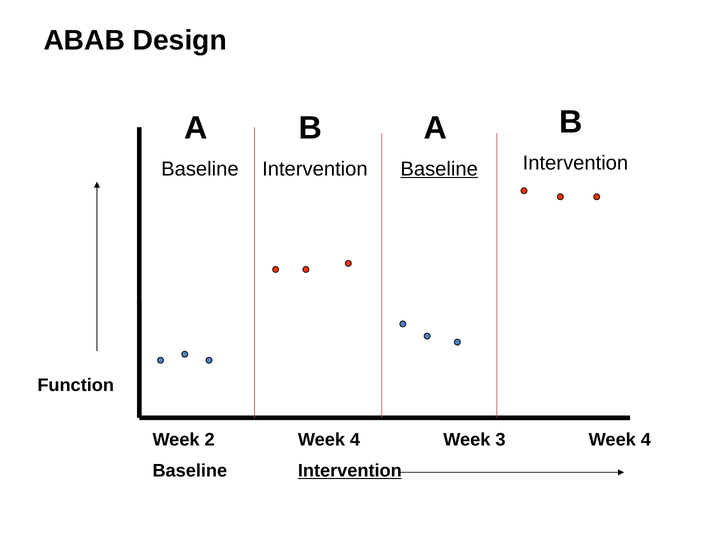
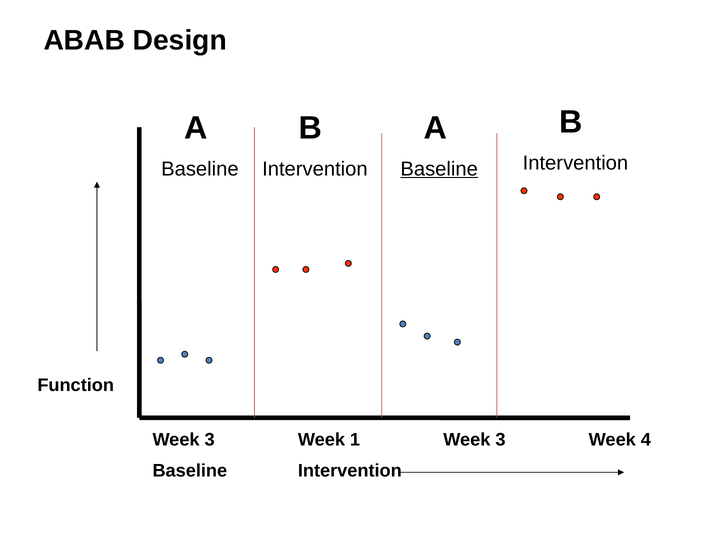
2 at (210, 440): 2 -> 3
4 at (355, 440): 4 -> 1
Intervention at (350, 471) underline: present -> none
